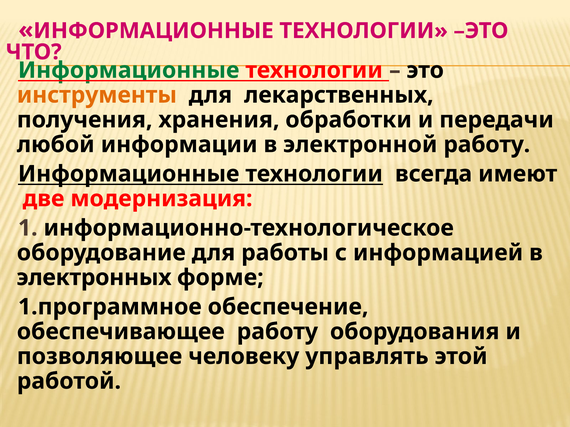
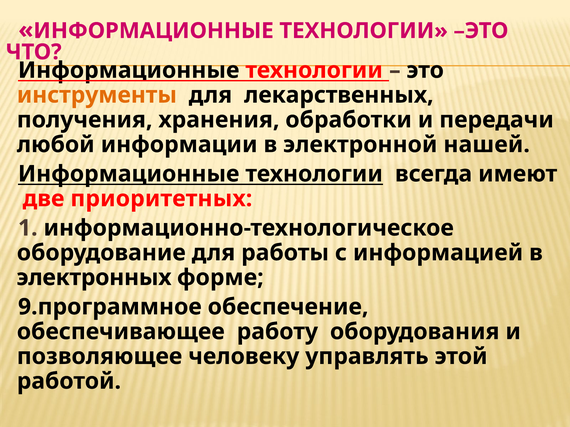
Информационные at (129, 70) colour: green -> black
электронной работу: работу -> нашей
модернизация: модернизация -> приоритетных
1.программное: 1.программное -> 9.программное
